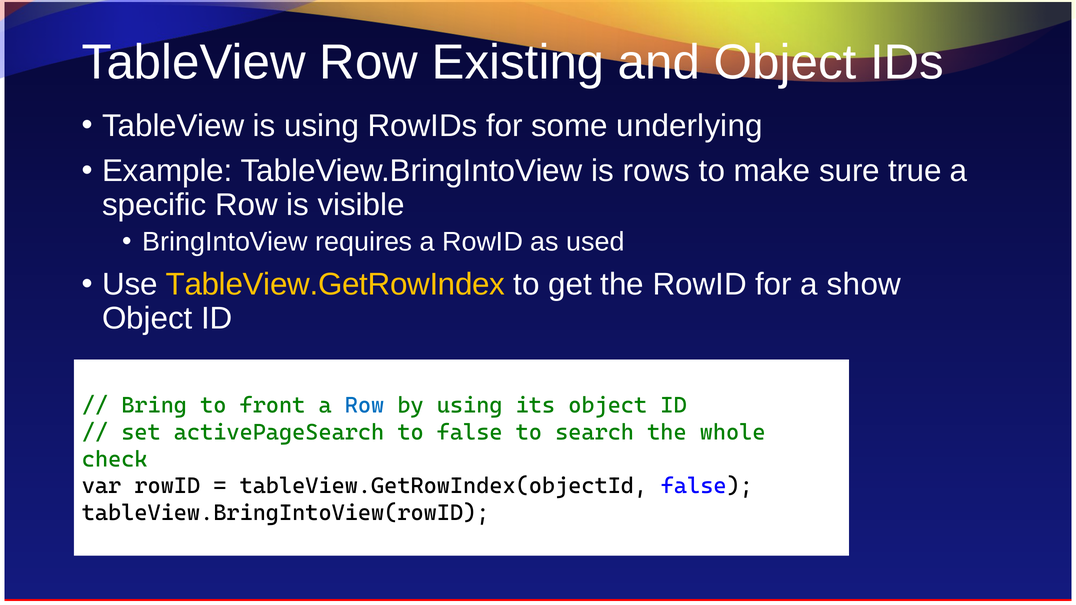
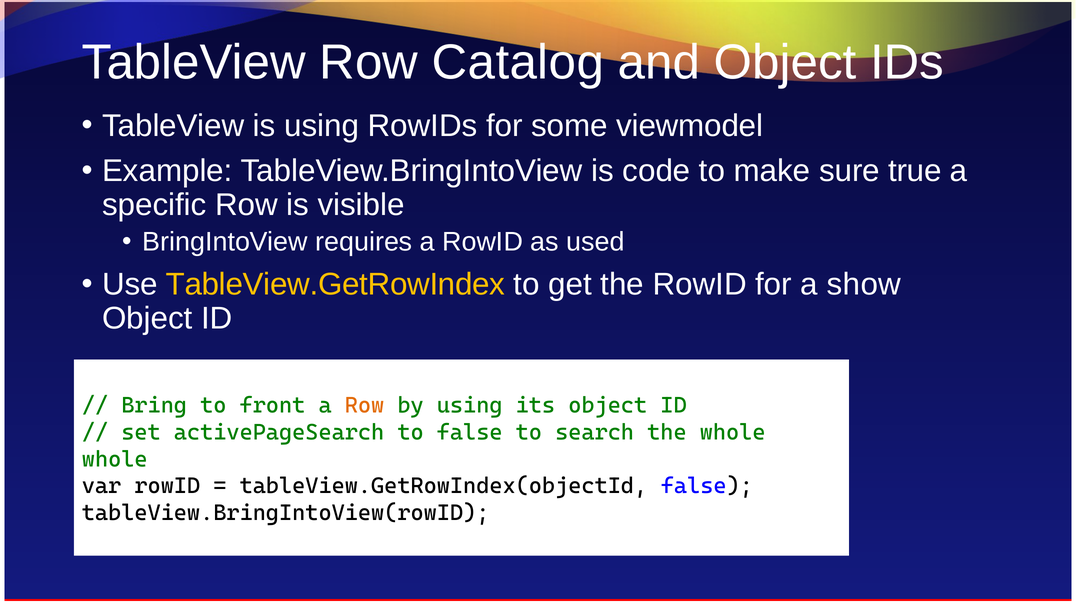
Existing: Existing -> Catalog
underlying: underlying -> viewmodel
rows: rows -> code
Row at (365, 406) colour: blue -> orange
check at (115, 459): check -> whole
